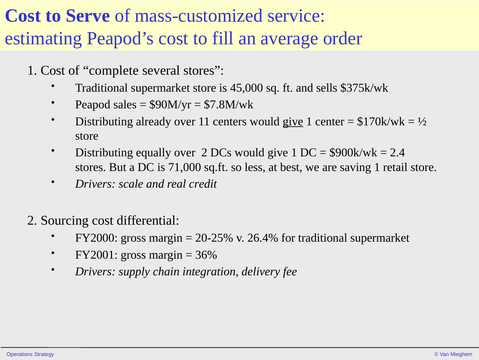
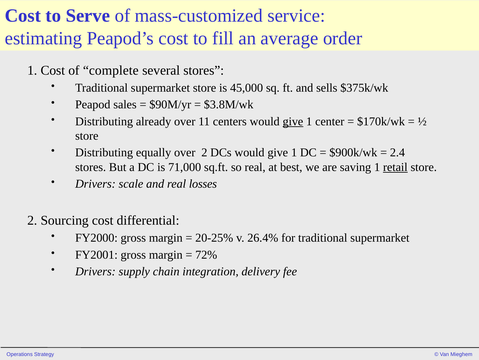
$7.8M/wk: $7.8M/wk -> $3.8M/wk
so less: less -> real
retail underline: none -> present
credit: credit -> losses
36%: 36% -> 72%
